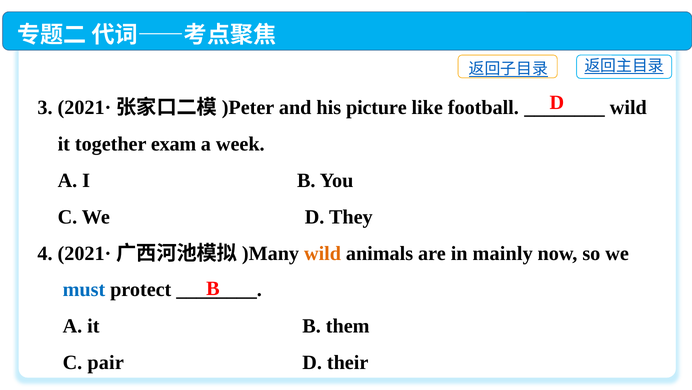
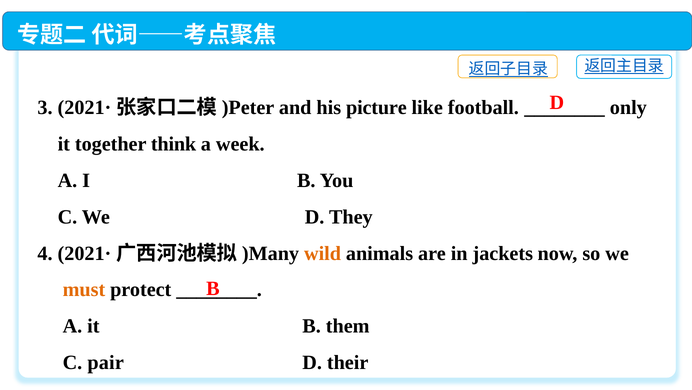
wild at (628, 107): wild -> only
exam: exam -> think
mainly: mainly -> jackets
must colour: blue -> orange
